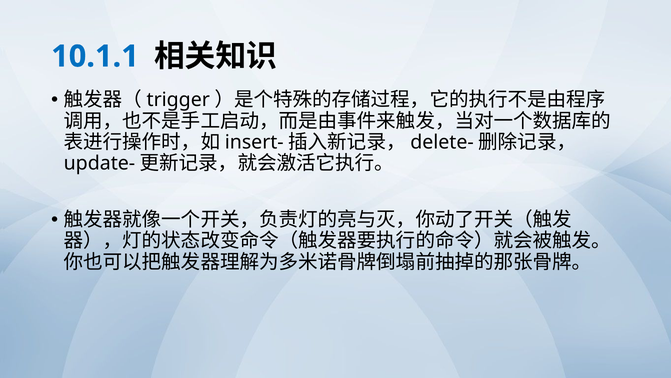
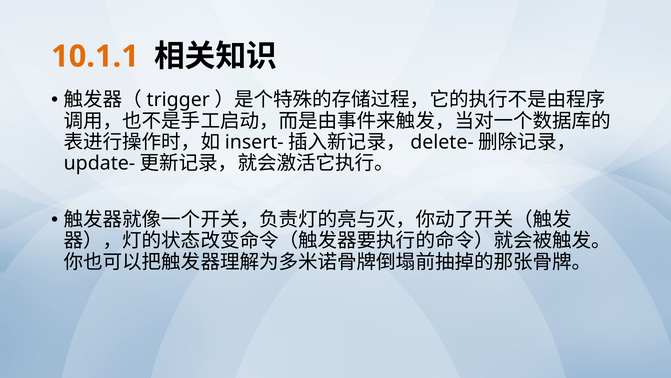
10.1.1 colour: blue -> orange
